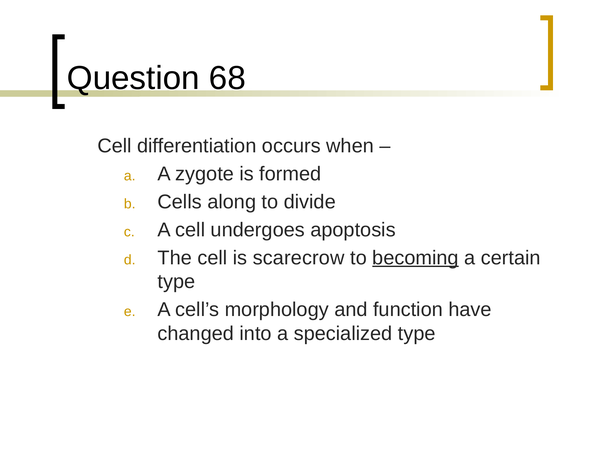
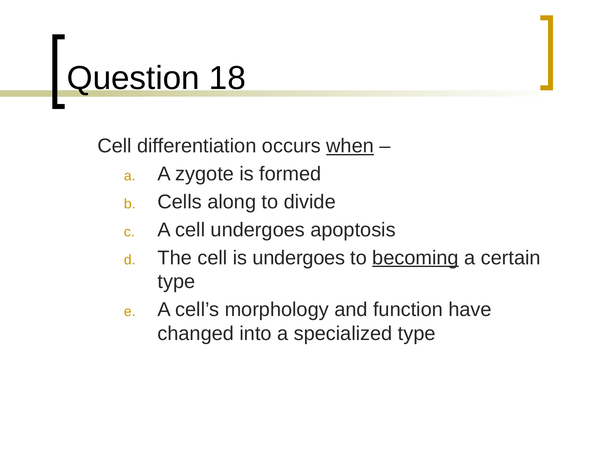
68: 68 -> 18
when underline: none -> present
is scarecrow: scarecrow -> undergoes
